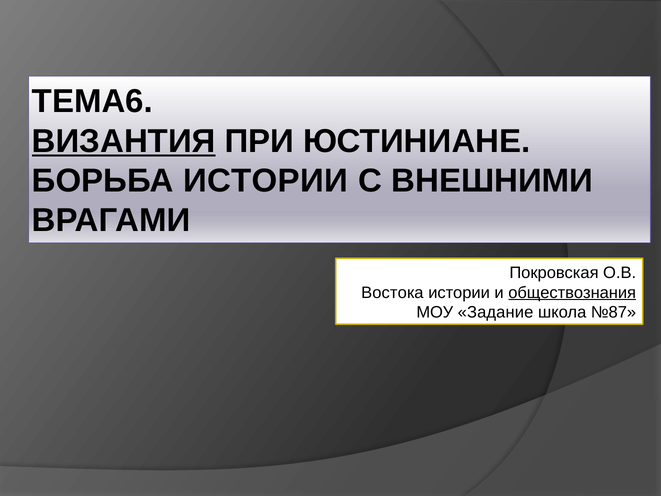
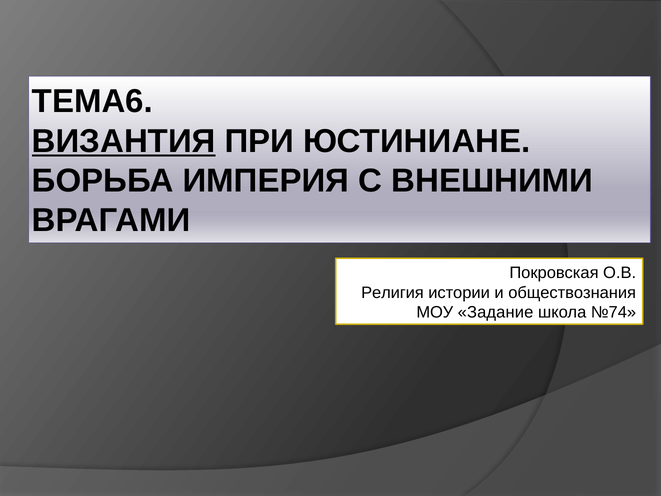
БОРЬБА ИСТОРИИ: ИСТОРИИ -> ИМПЕРИЯ
Востока: Востока -> Религия
обществознания underline: present -> none
№87: №87 -> №74
